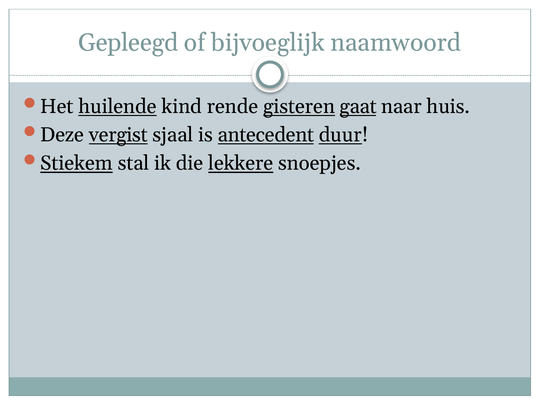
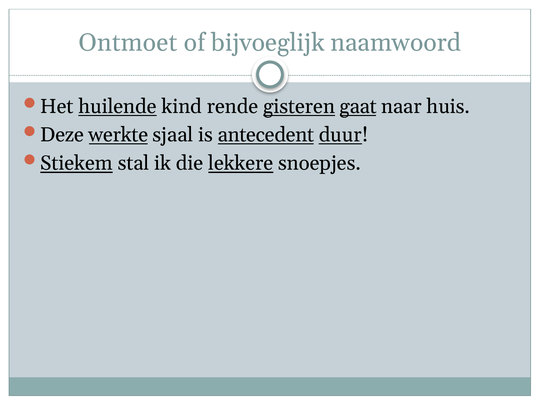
Gepleegd: Gepleegd -> Ontmoet
vergist: vergist -> werkte
